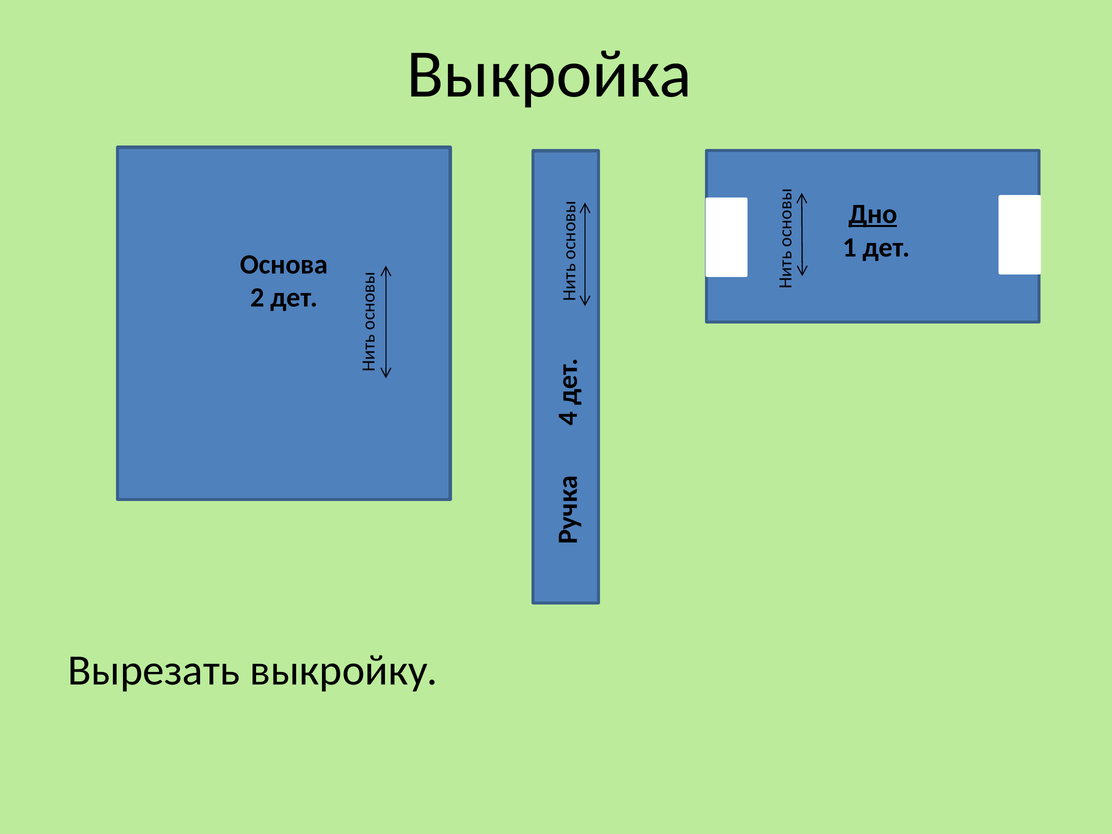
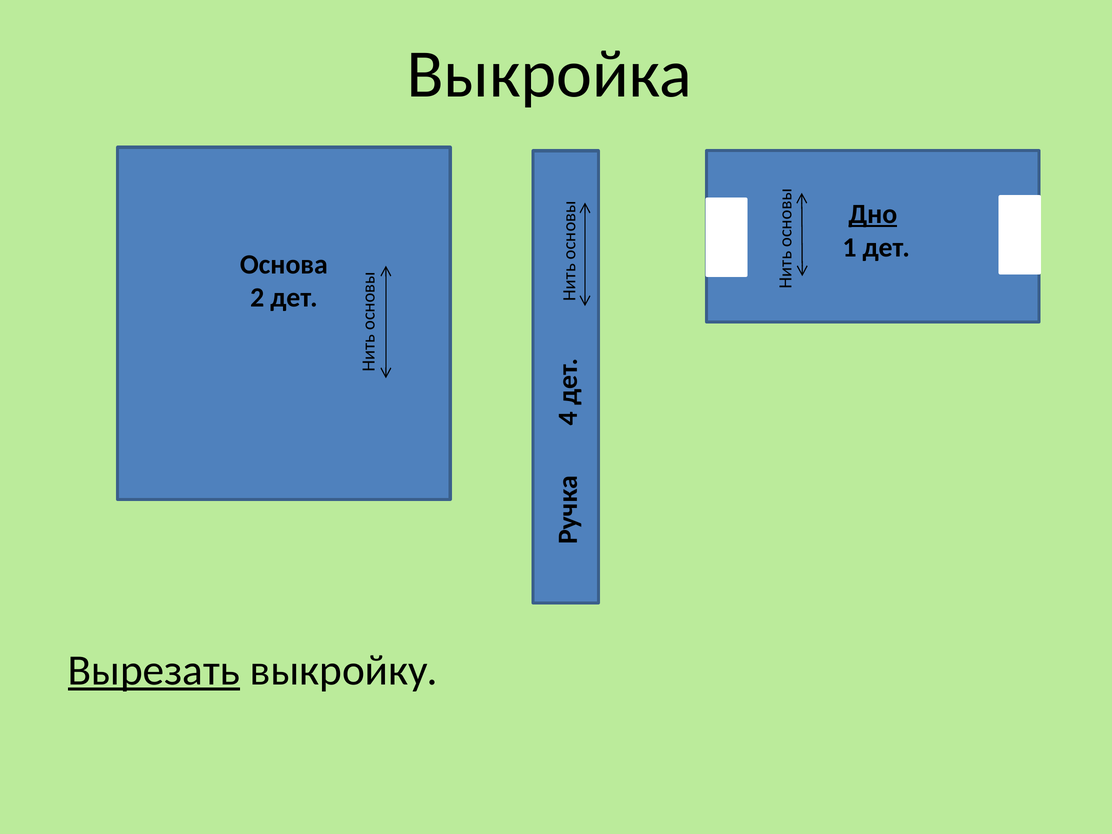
Вырезать underline: none -> present
